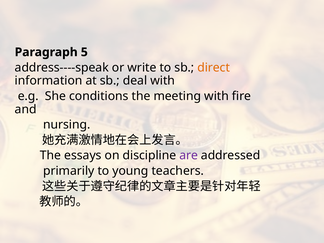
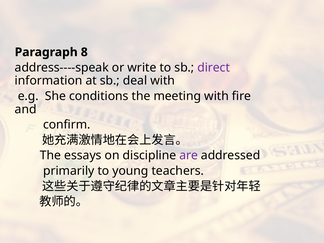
5: 5 -> 8
direct colour: orange -> purple
nursing: nursing -> confirm
